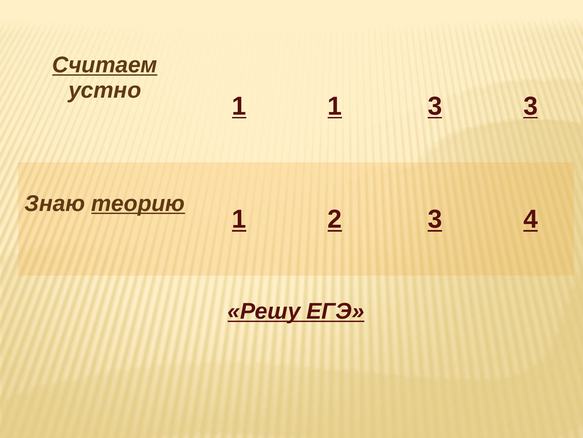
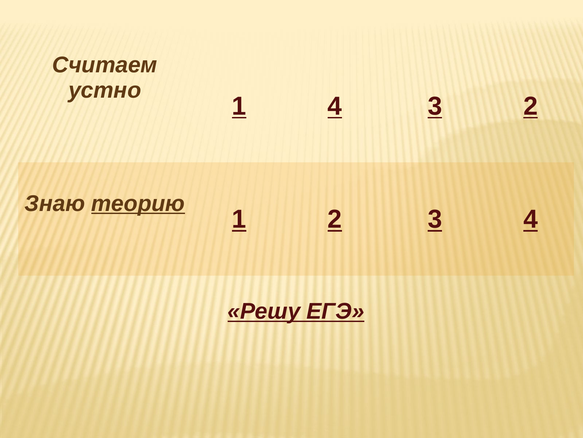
Считаем underline: present -> none
1 1: 1 -> 4
3 3: 3 -> 2
